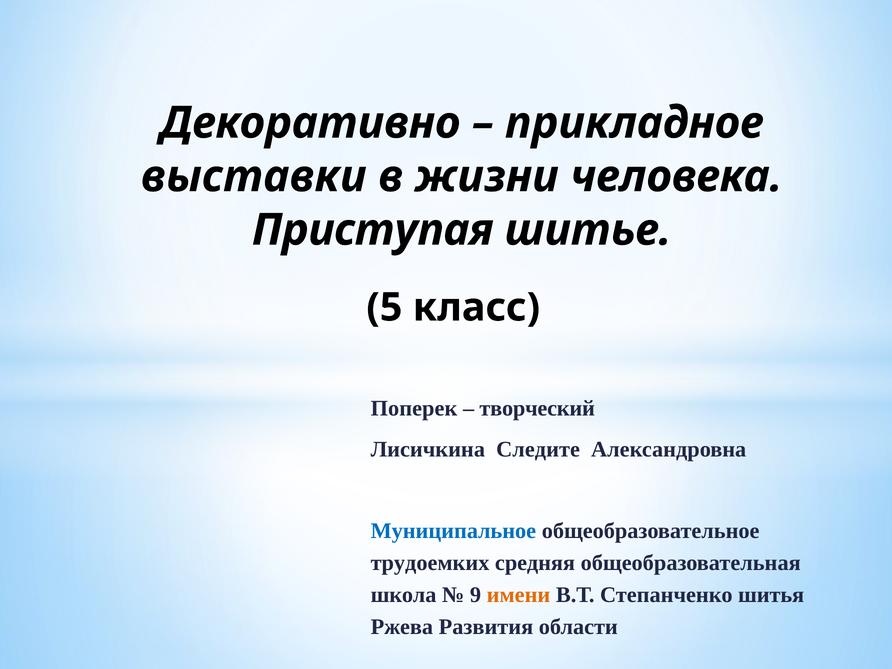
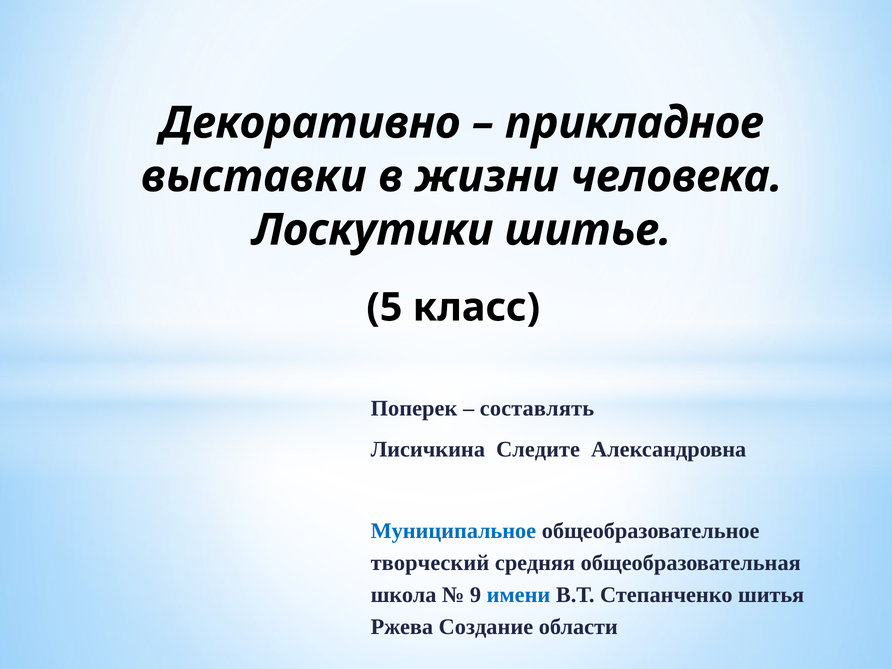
Приступая: Приступая -> Лоскутики
творческий: творческий -> составлять
трудоемких: трудоемких -> творческий
имени colour: orange -> blue
Развития: Развития -> Создание
